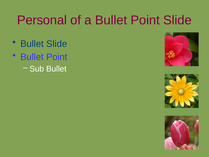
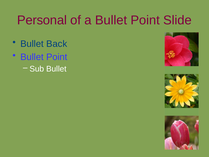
Bullet Slide: Slide -> Back
